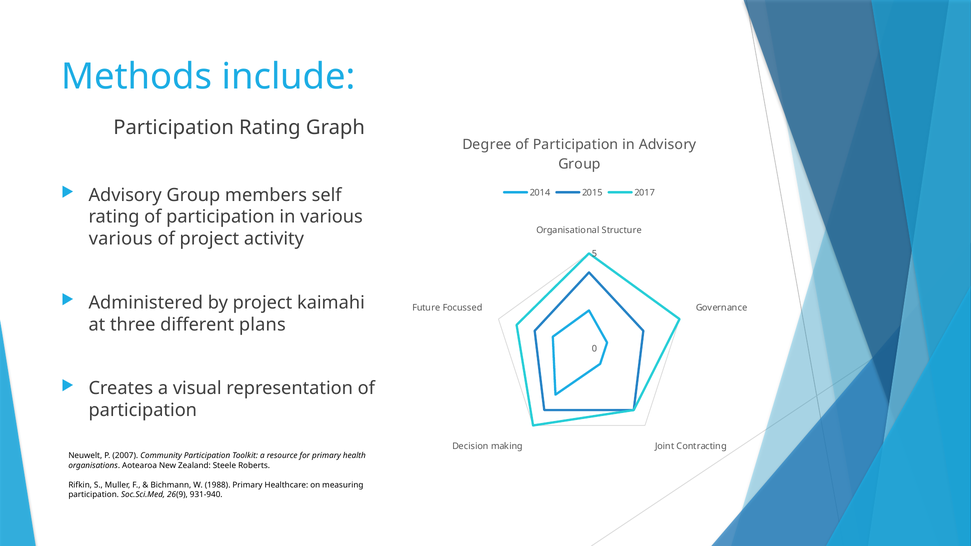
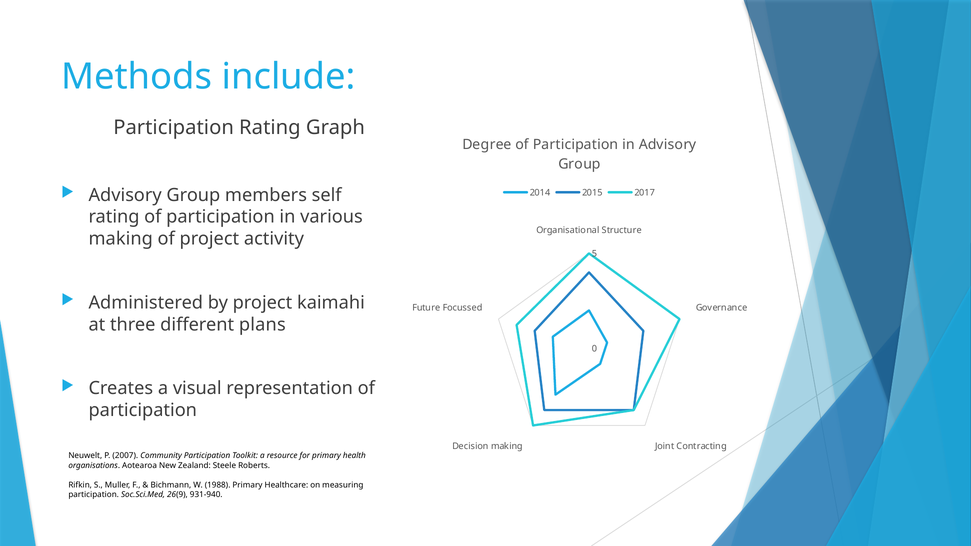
various at (121, 239): various -> making
